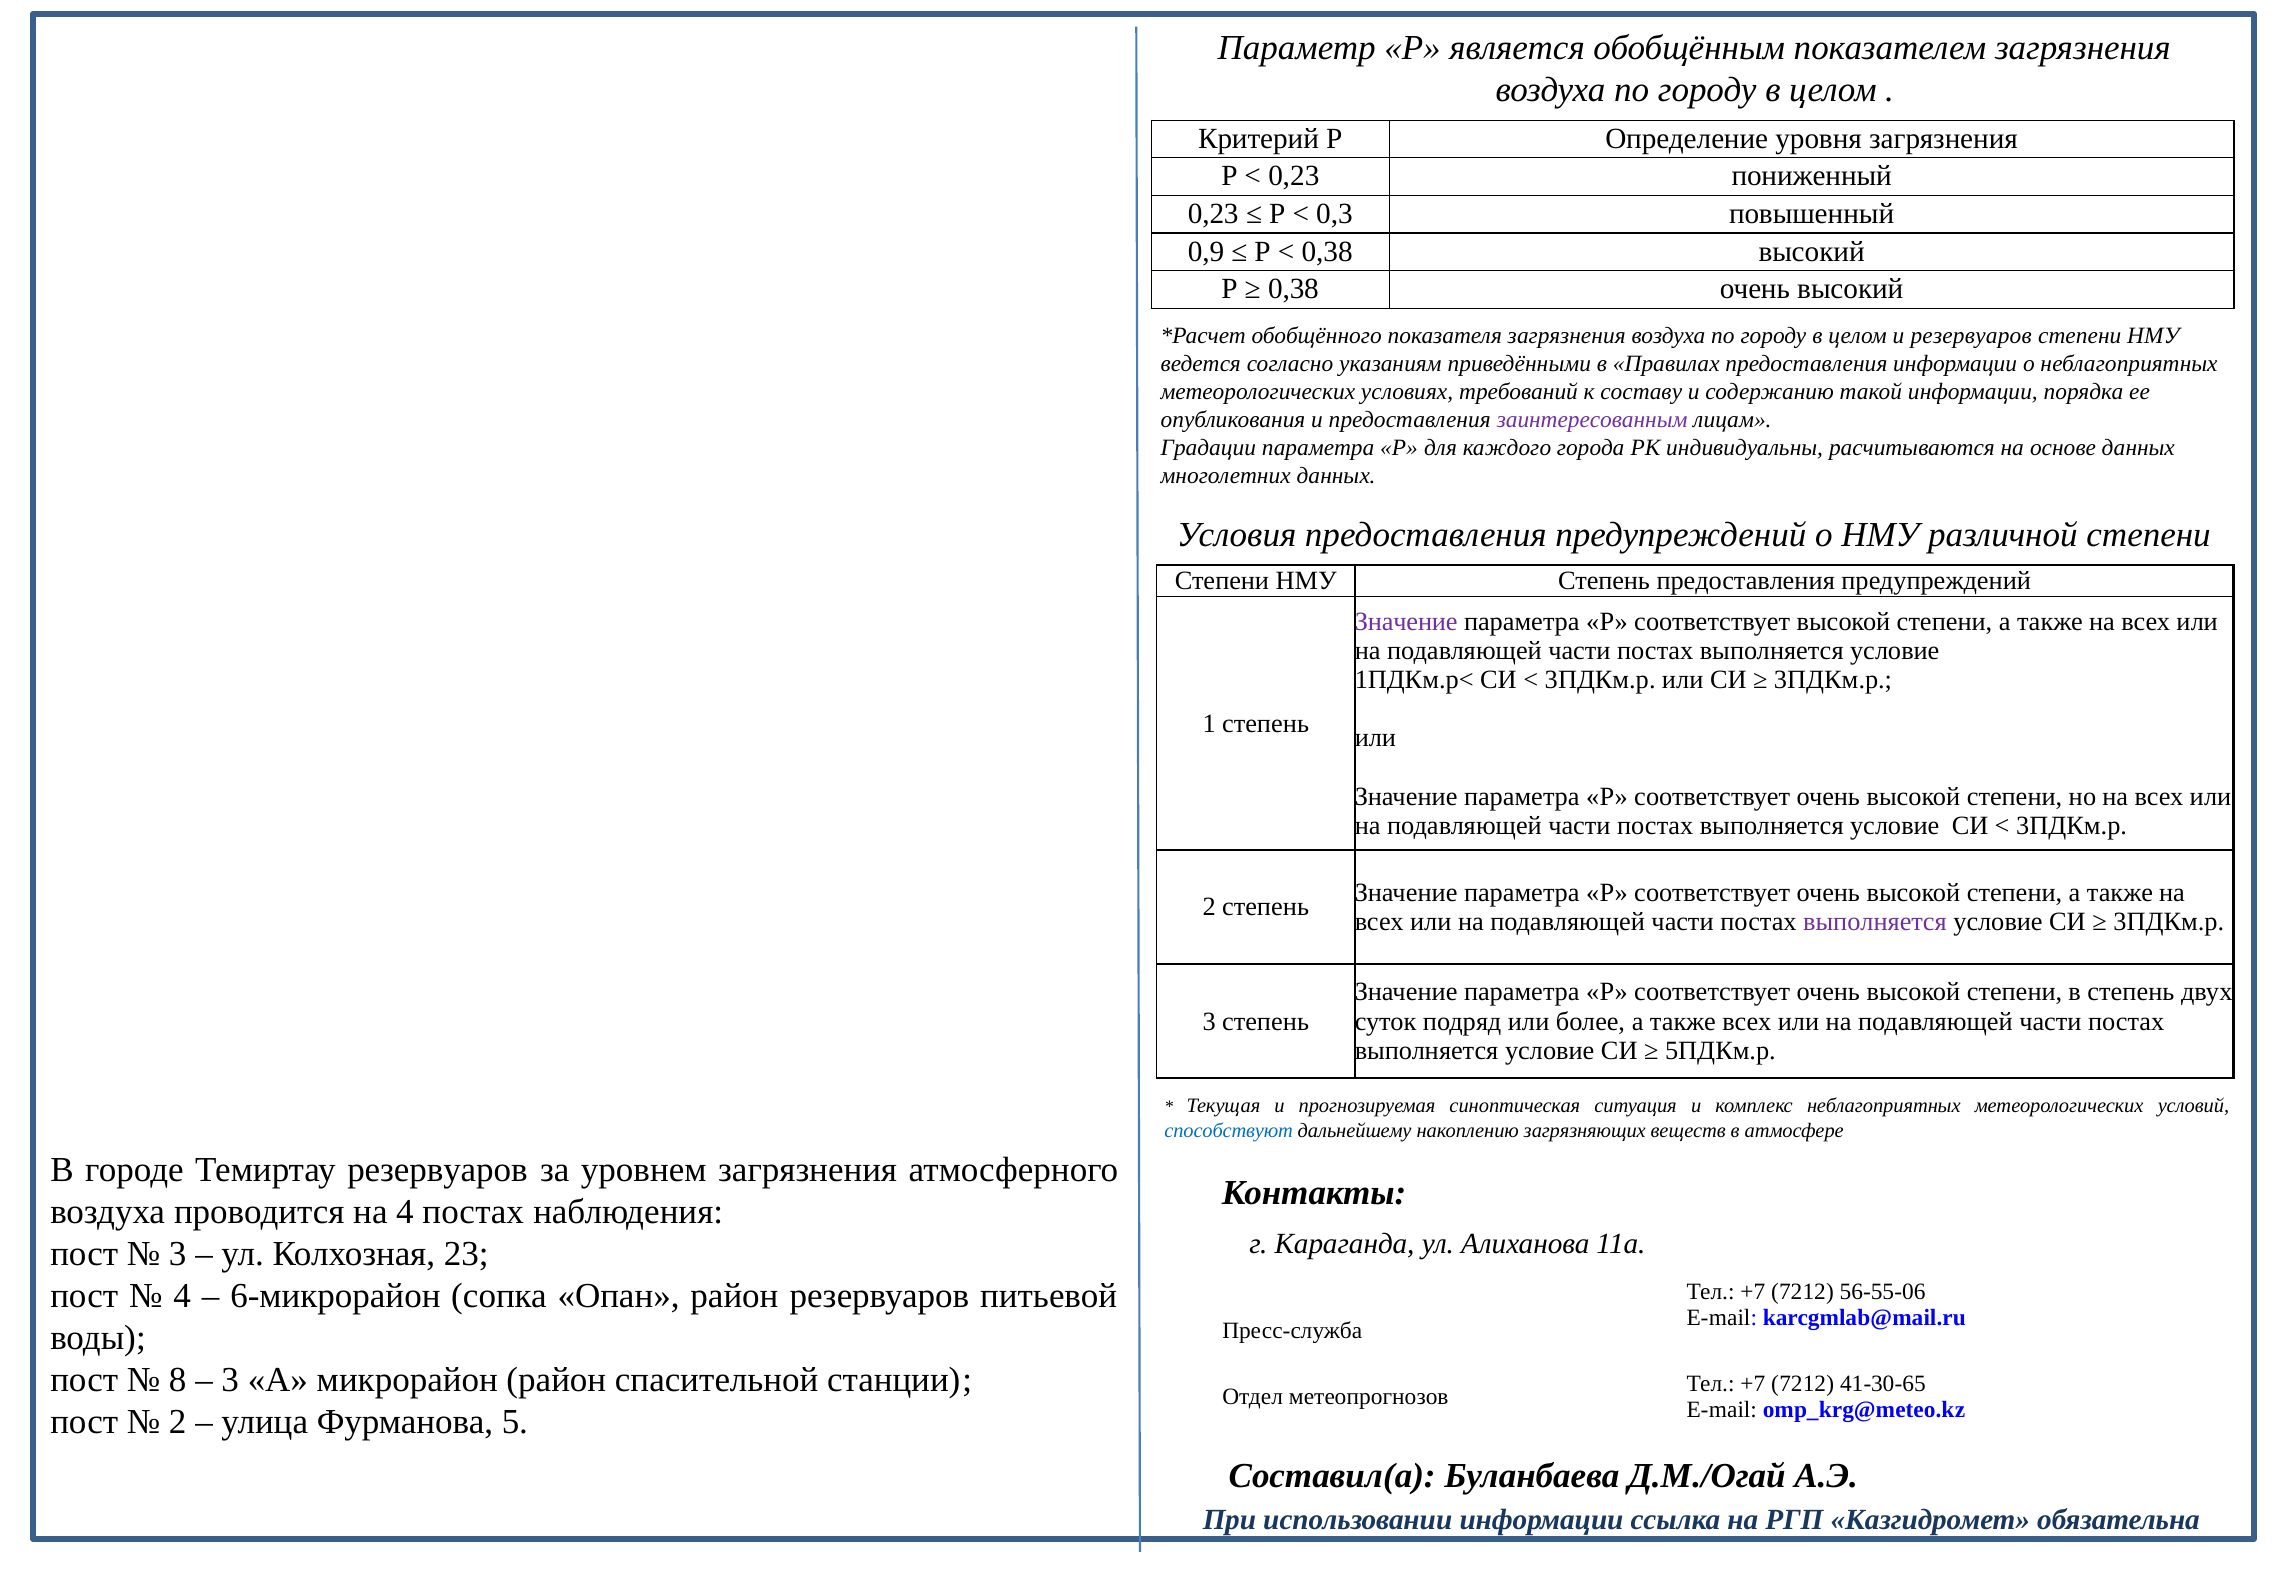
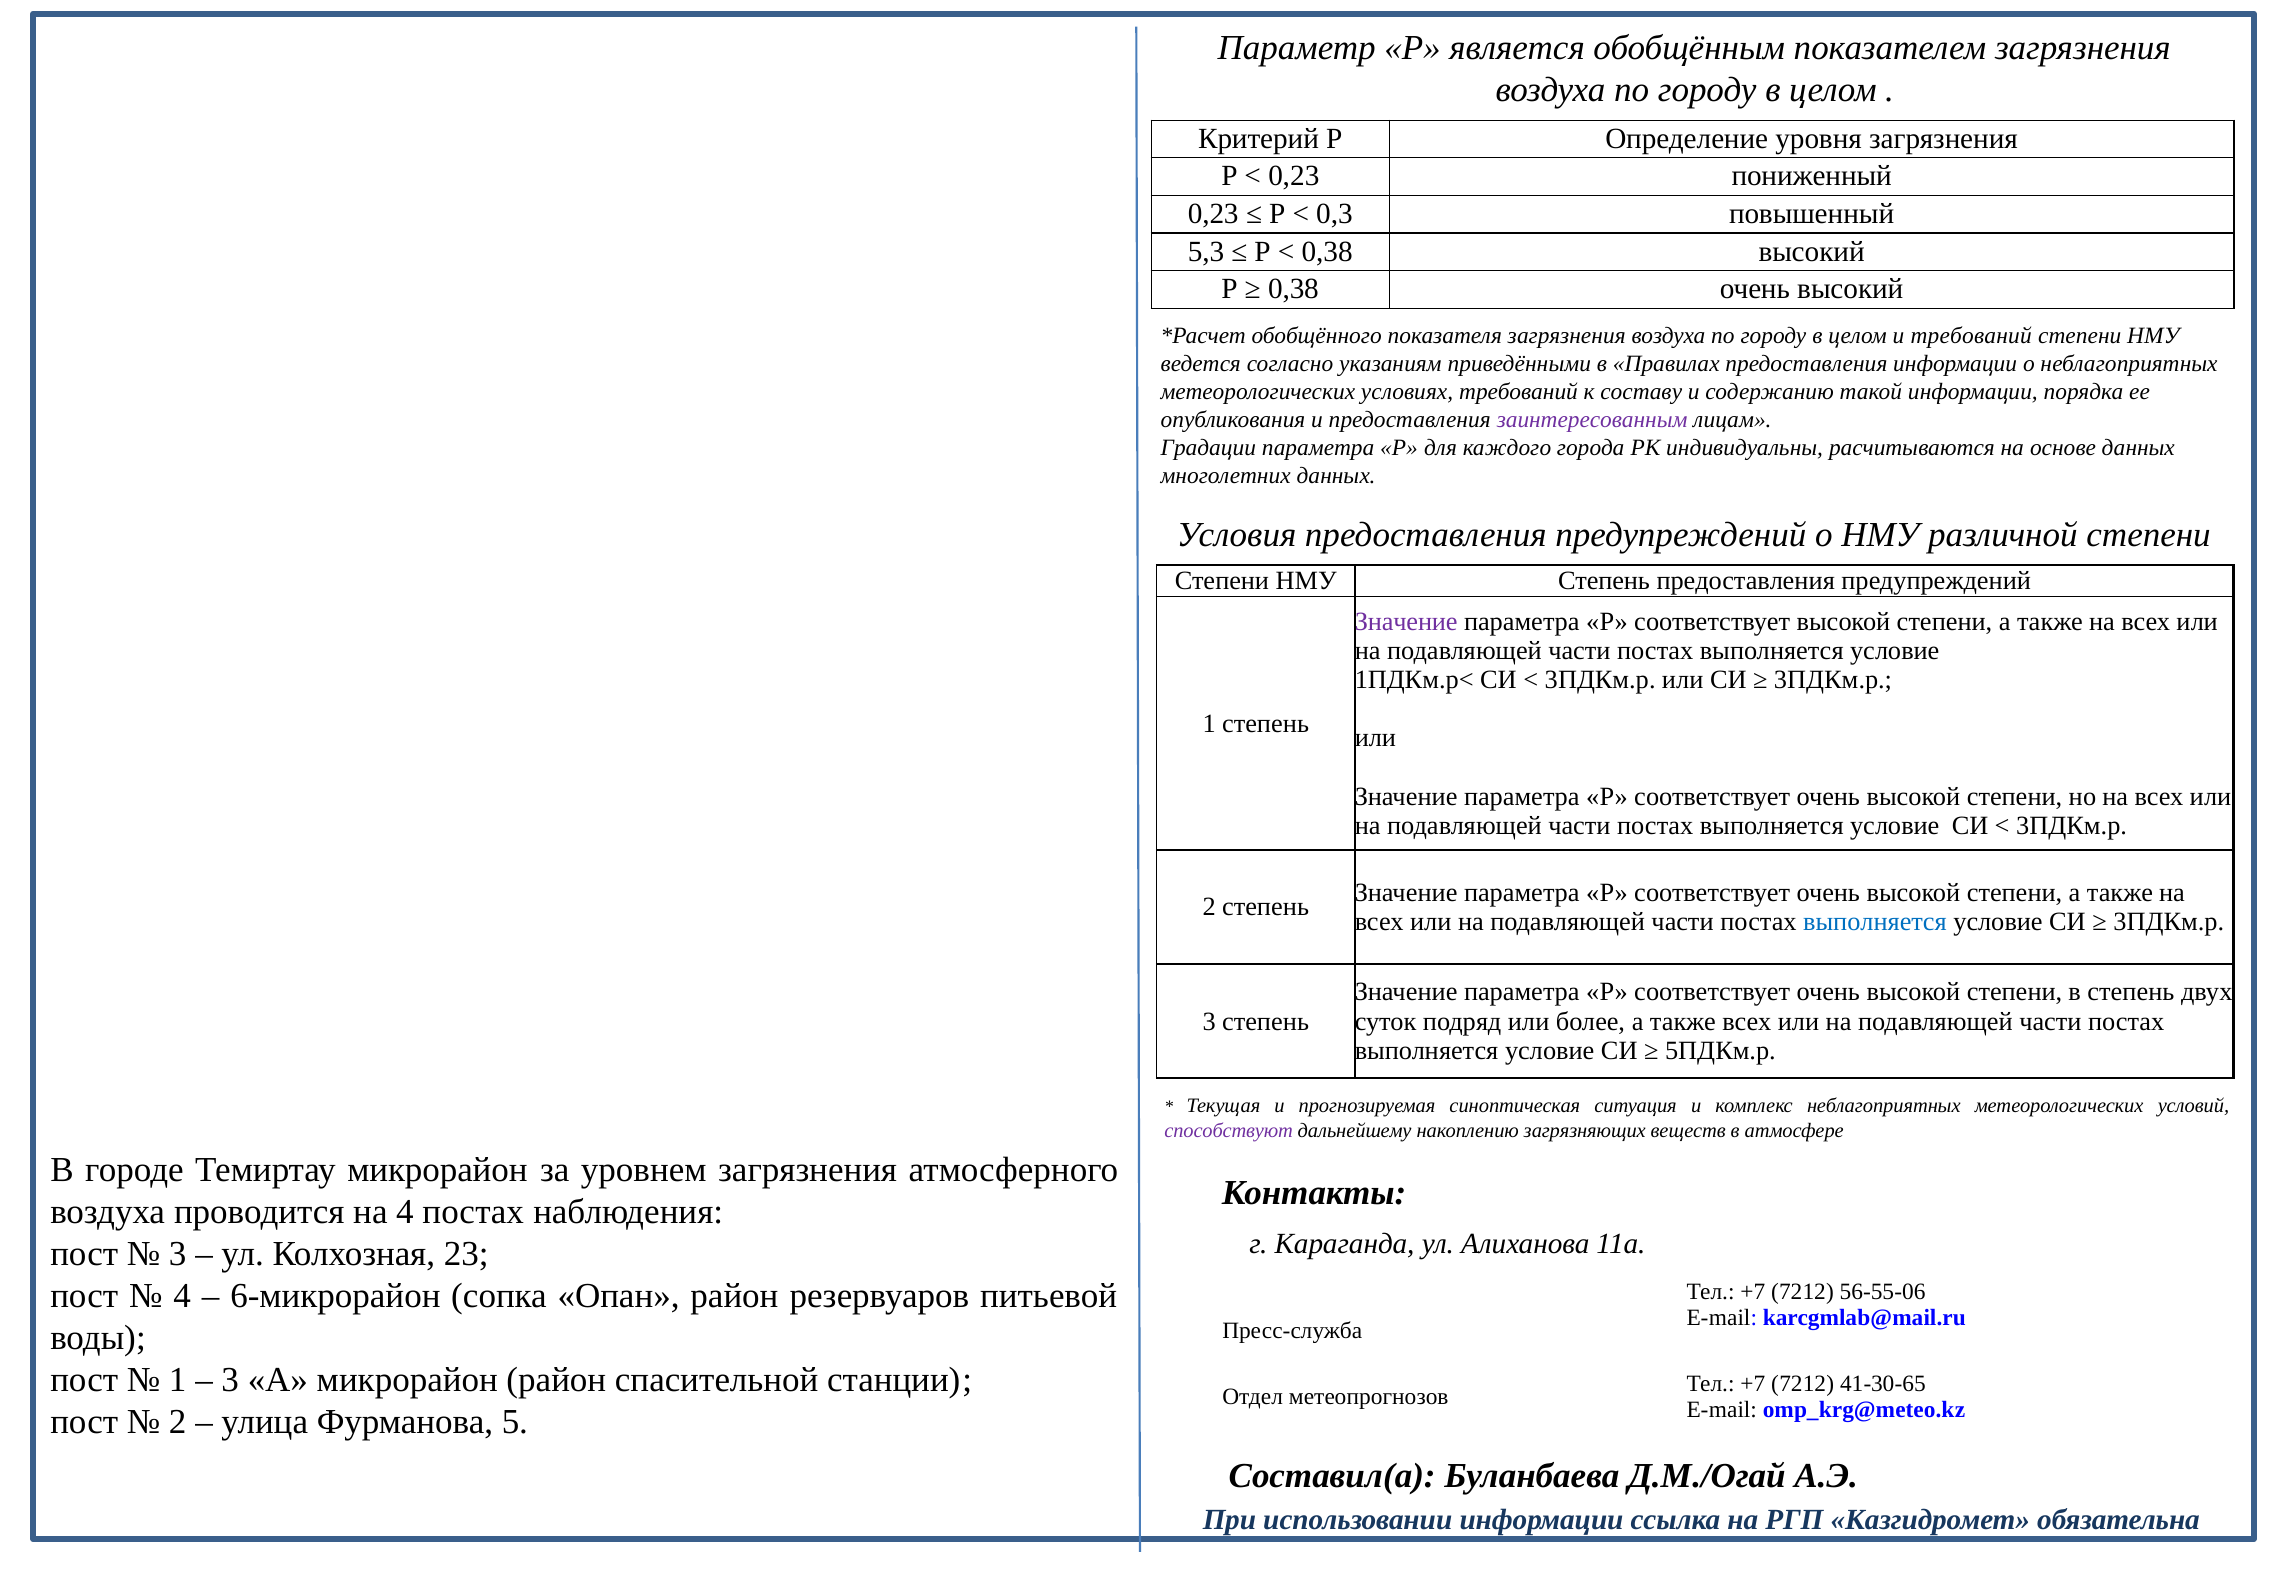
0,9: 0,9 -> 5,3
и резервуаров: резервуаров -> требований
выполняется at (1875, 922) colour: purple -> blue
способствуют colour: blue -> purple
Темиртау резервуаров: резервуаров -> микрорайон
8 at (178, 1380): 8 -> 1
